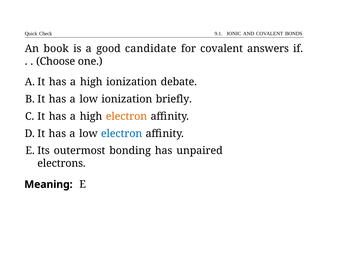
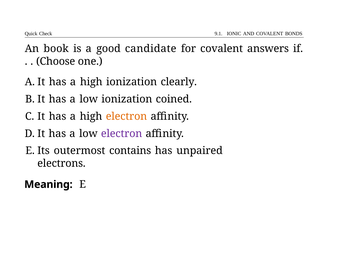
debate: debate -> clearly
briefly: briefly -> coined
electron at (122, 133) colour: blue -> purple
bonding: bonding -> contains
